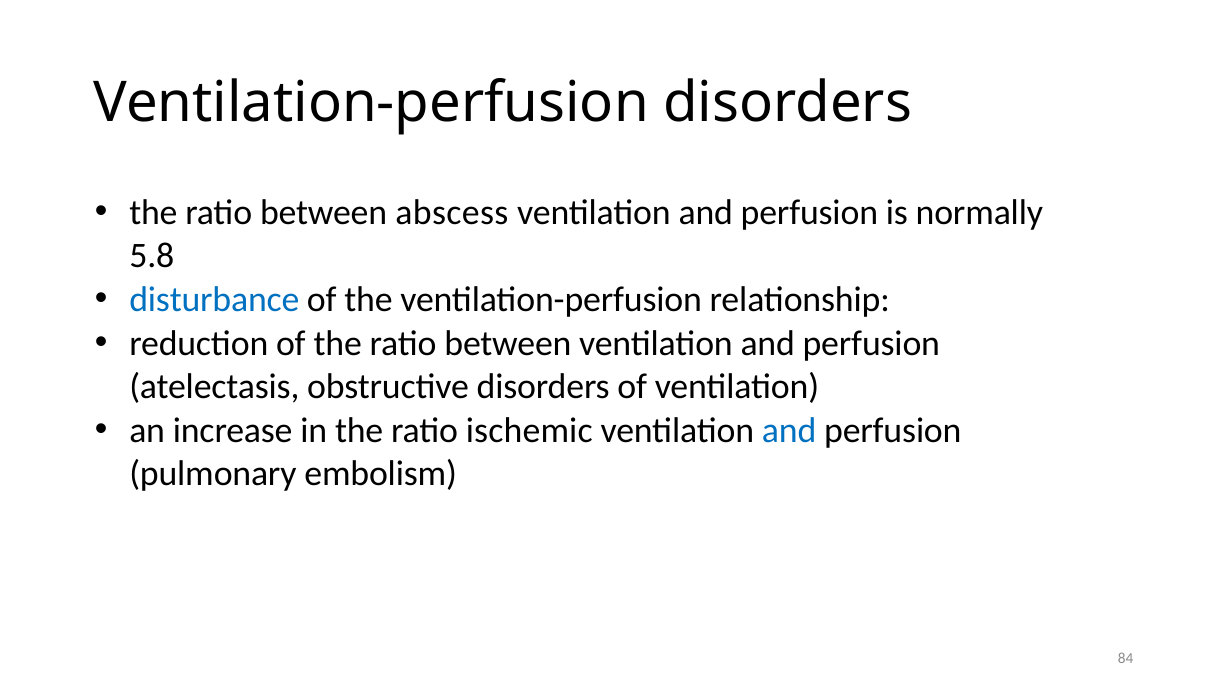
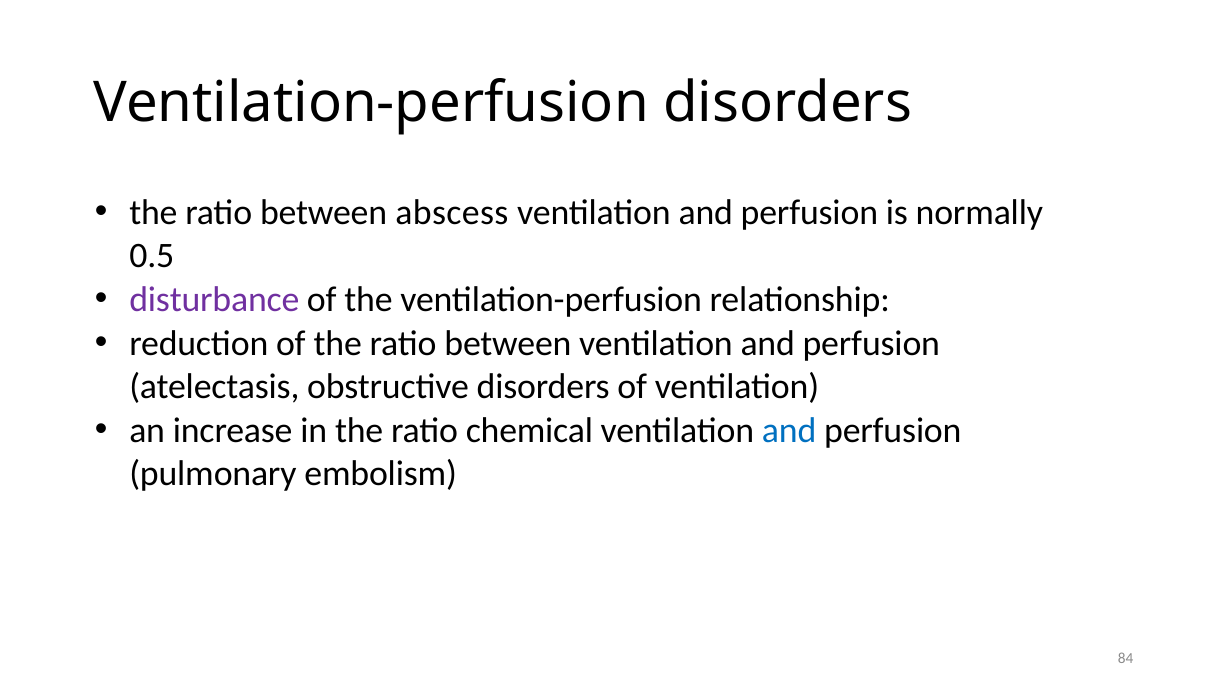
5.8: 5.8 -> 0.5
disturbance colour: blue -> purple
ischemic: ischemic -> chemical
